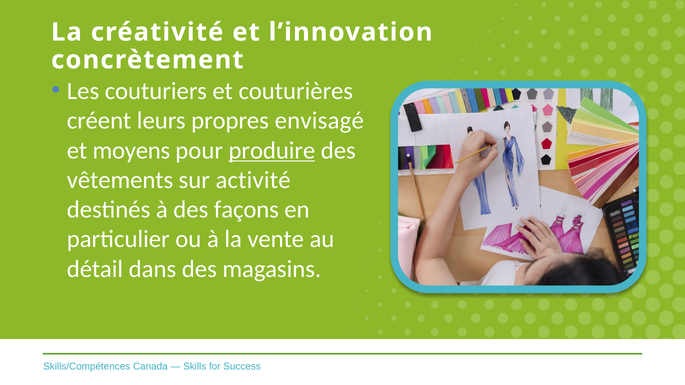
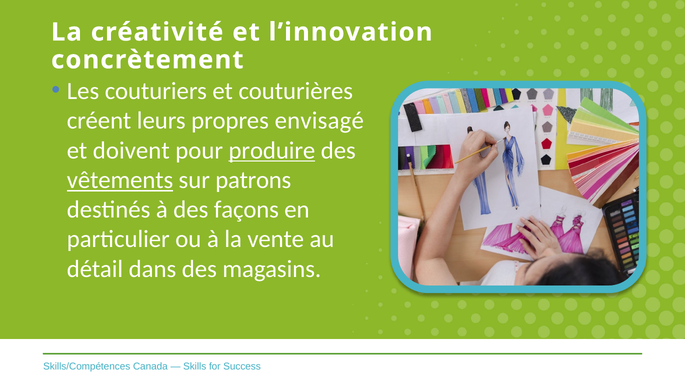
moyens: moyens -> doivent
vêtements underline: none -> present
activité: activité -> patrons
